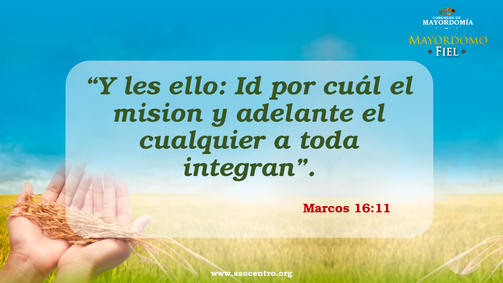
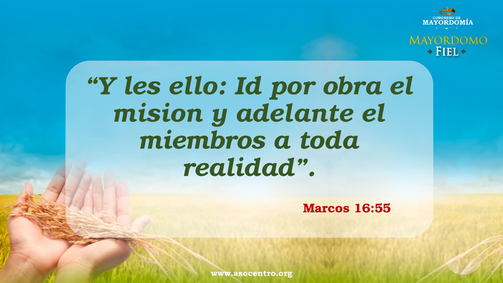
cuál: cuál -> obra
cualquier: cualquier -> miembros
integran: integran -> realidad
16:11: 16:11 -> 16:55
